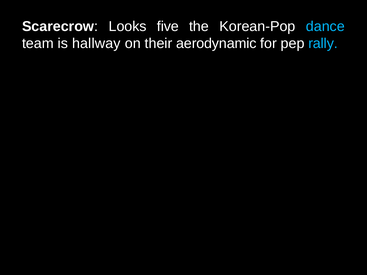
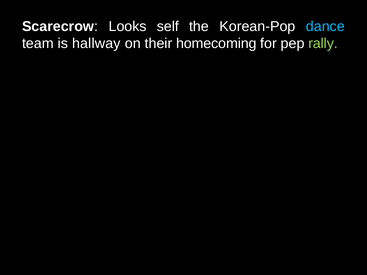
five: five -> self
aerodynamic: aerodynamic -> homecoming
rally colour: light blue -> light green
